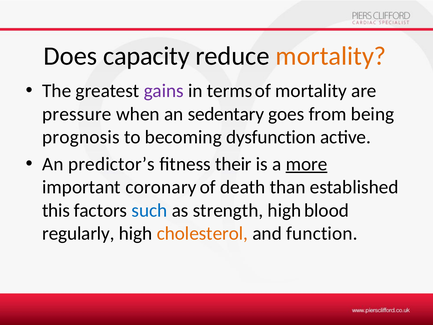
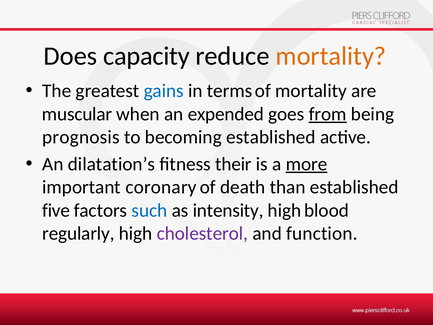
gains colour: purple -> blue
pressure: pressure -> muscular
sedentary: sedentary -> expended
from underline: none -> present
becoming dysfunction: dysfunction -> established
predictor’s: predictor’s -> dilatation’s
this: this -> five
strength: strength -> intensity
cholesterol colour: orange -> purple
